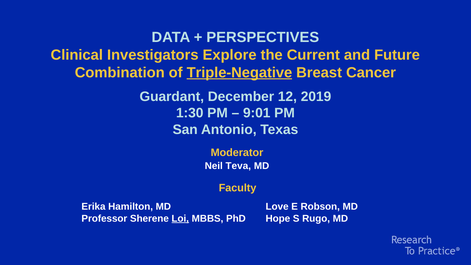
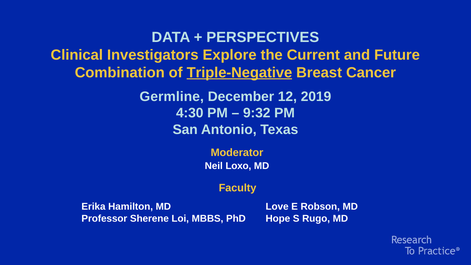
Guardant: Guardant -> Germline
1:30: 1:30 -> 4:30
9:01: 9:01 -> 9:32
Teva: Teva -> Loxo
Loi underline: present -> none
